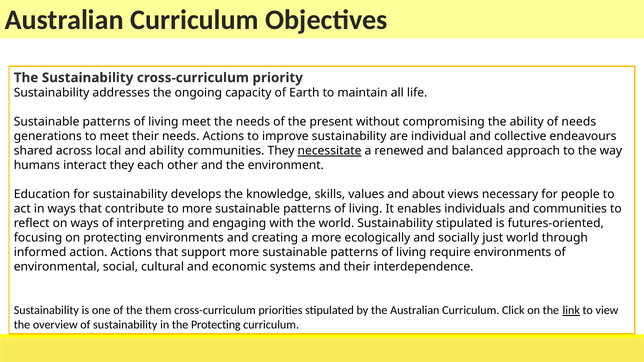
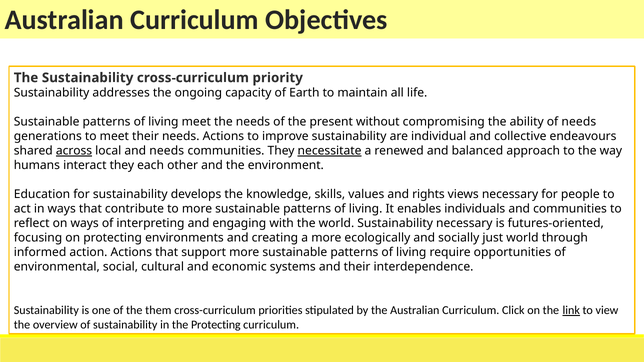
across underline: none -> present
and ability: ability -> needs
about: about -> rights
Sustainability stipulated: stipulated -> necessary
require environments: environments -> opportunities
